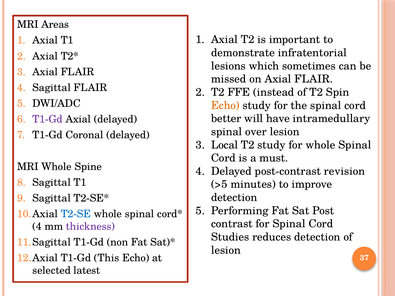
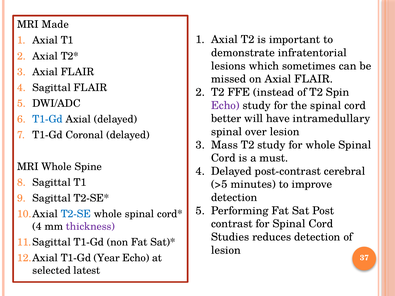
Areas: Areas -> Made
Echo at (225, 105) colour: orange -> purple
T1-Gd at (48, 119) colour: purple -> blue
Local: Local -> Mass
revision: revision -> cerebral
This: This -> Year
